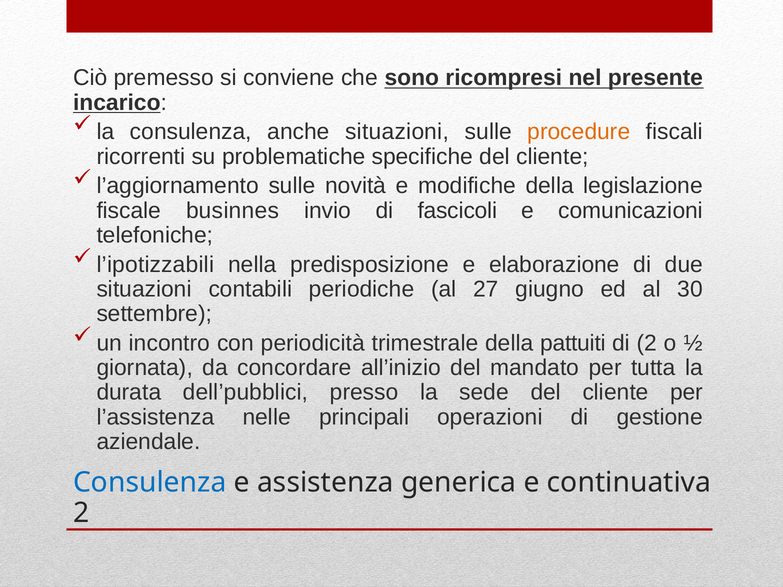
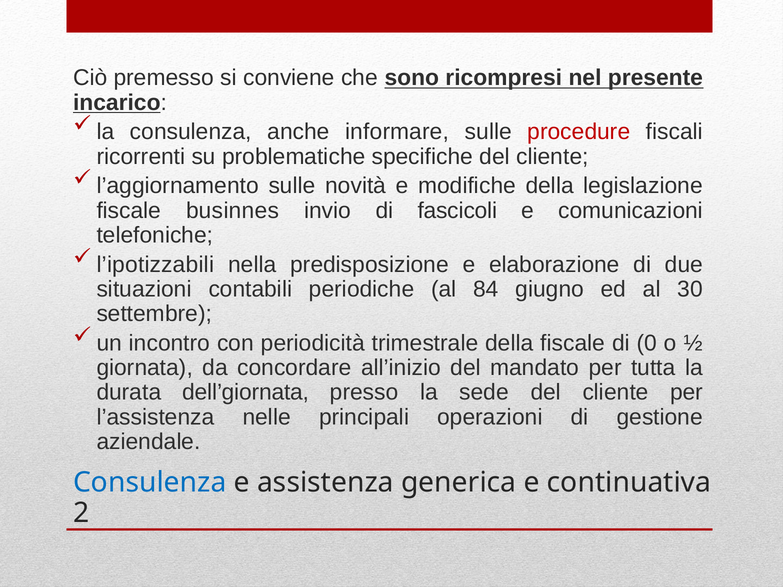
anche situazioni: situazioni -> informare
procedure colour: orange -> red
27: 27 -> 84
della pattuiti: pattuiti -> fiscale
di 2: 2 -> 0
dell’pubblici: dell’pubblici -> dell’giornata
